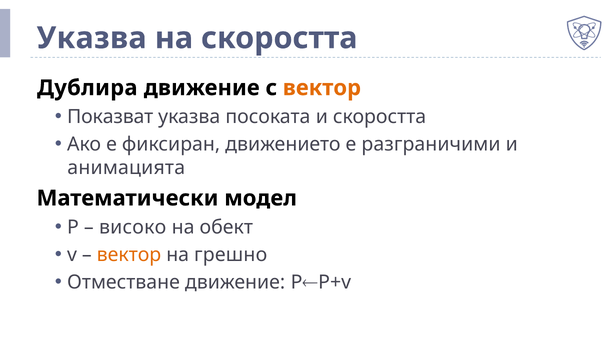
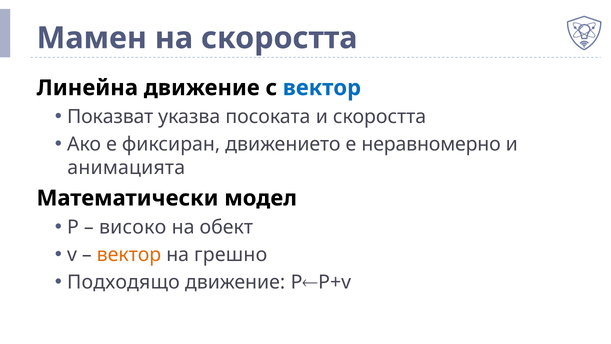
Указва at (92, 38): Указва -> Мамен
Дублира: Дублира -> Линейна
вектор at (322, 88) colour: orange -> blue
разграничими: разграничими -> неравномерно
Отместване: Отместване -> Подходящо
